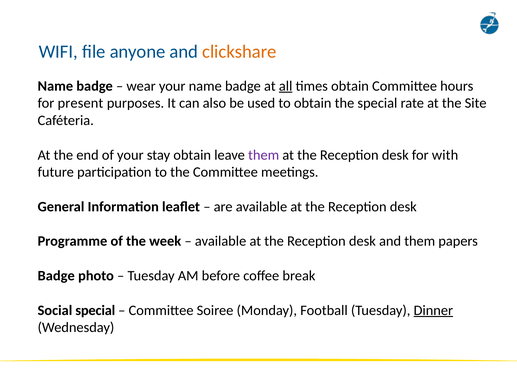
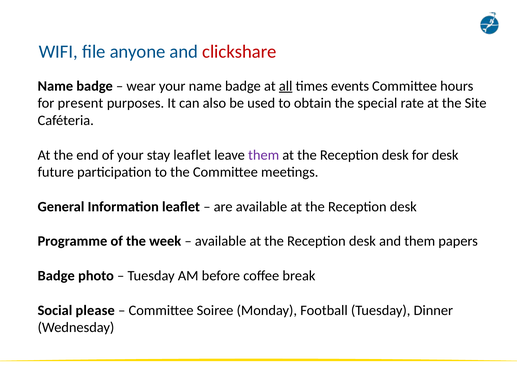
clickshare colour: orange -> red
times obtain: obtain -> events
stay obtain: obtain -> leaflet
for with: with -> desk
Social special: special -> please
Dinner underline: present -> none
